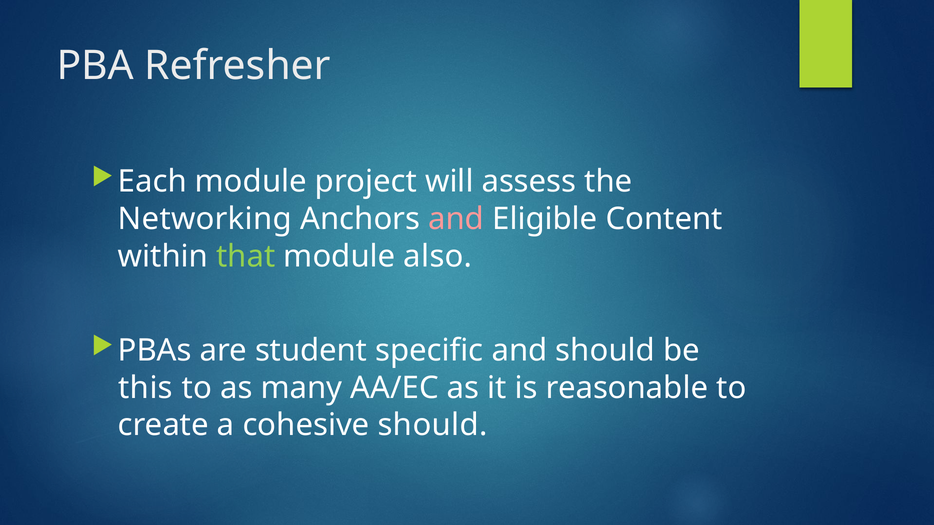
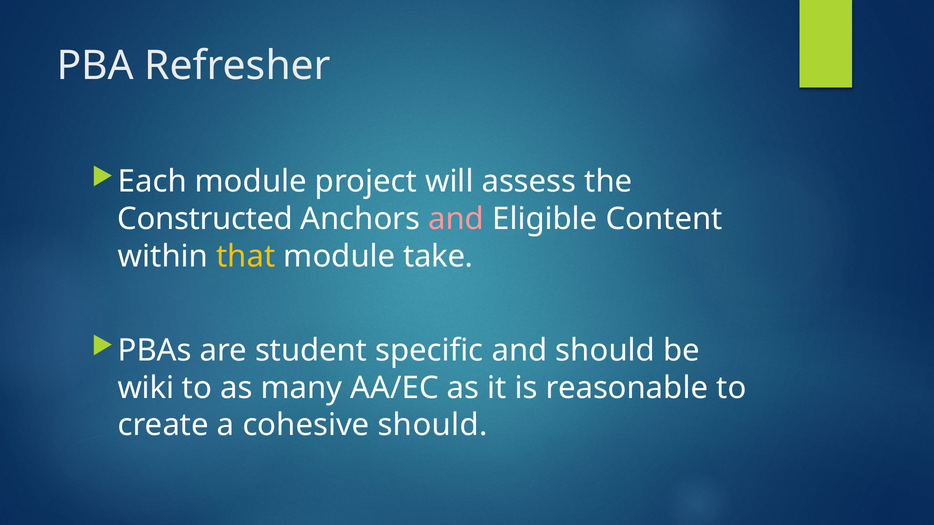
Networking: Networking -> Constructed
that colour: light green -> yellow
also: also -> take
this: this -> wiki
